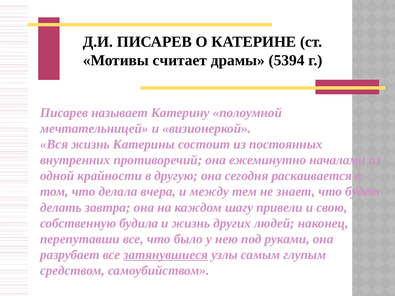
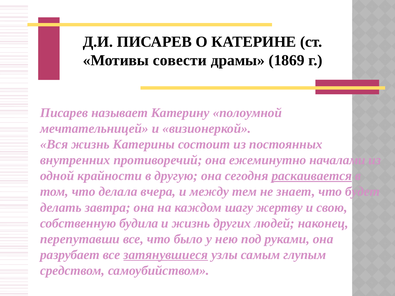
считает: считает -> совести
5394: 5394 -> 1869
раскаивается underline: none -> present
привели: привели -> жертву
